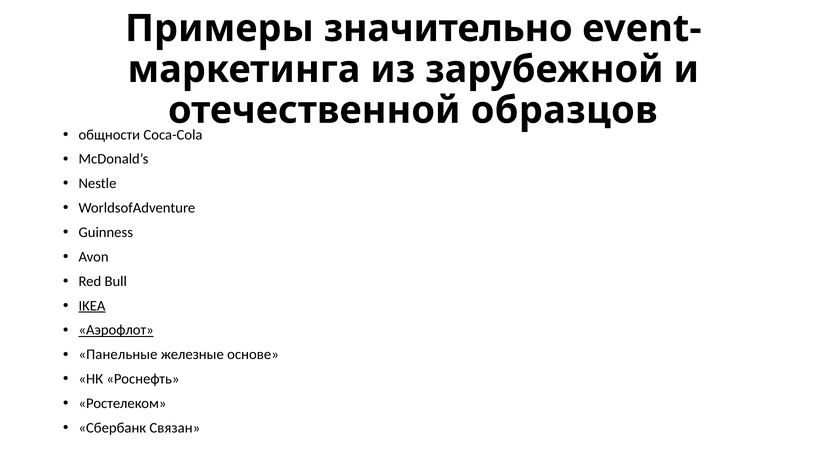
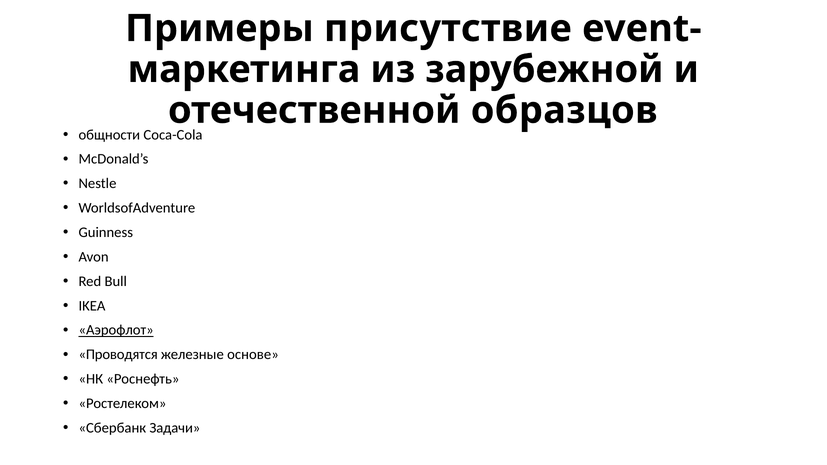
значительно: значительно -> присутствие
IKEA underline: present -> none
Панельные: Панельные -> Проводятся
Связан: Связан -> Задачи
